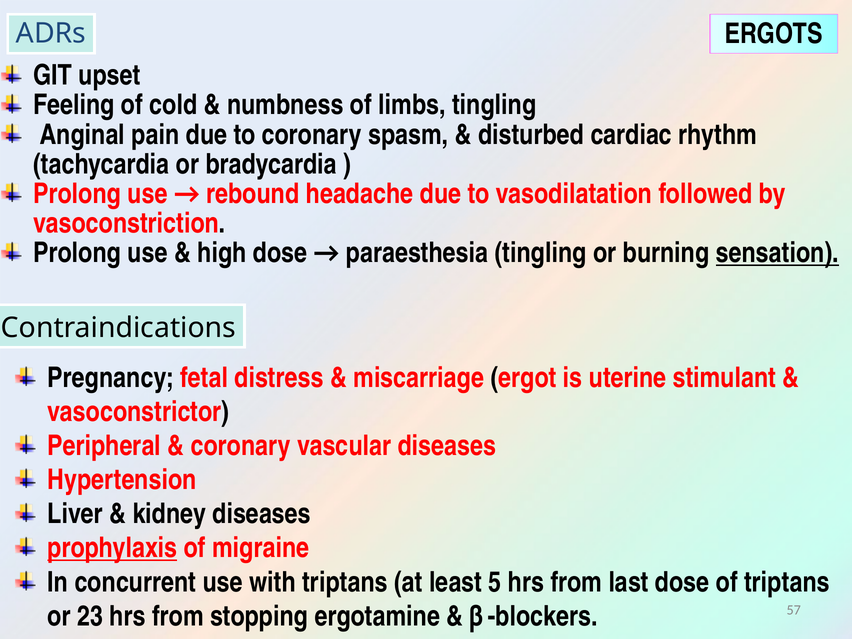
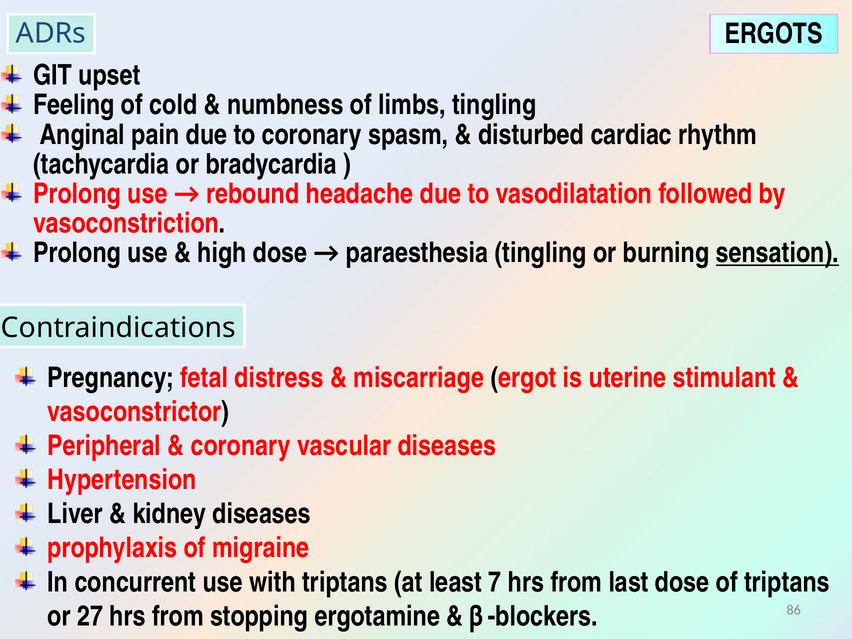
prophylaxis underline: present -> none
5: 5 -> 7
23: 23 -> 27
57: 57 -> 86
